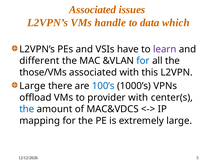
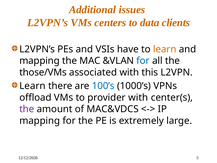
Associated at (93, 10): Associated -> Additional
handle: handle -> centers
which: which -> clients
learn at (165, 49) colour: purple -> orange
different at (39, 61): different -> mapping
Large at (32, 86): Large -> Learn
the at (27, 109) colour: blue -> purple
